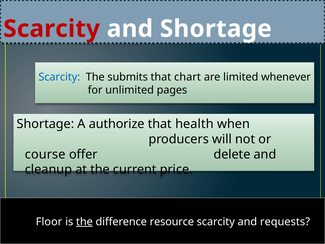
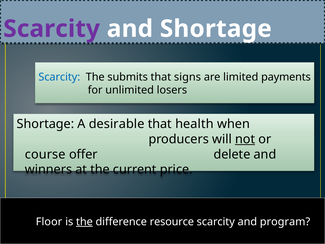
Scarcity at (52, 29) colour: red -> purple
chart: chart -> signs
whenever: whenever -> payments
pages: pages -> losers
authorize: authorize -> desirable
not underline: none -> present
cleanup: cleanup -> winners
requests: requests -> program
